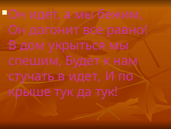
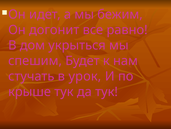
в идет: идет -> урок
